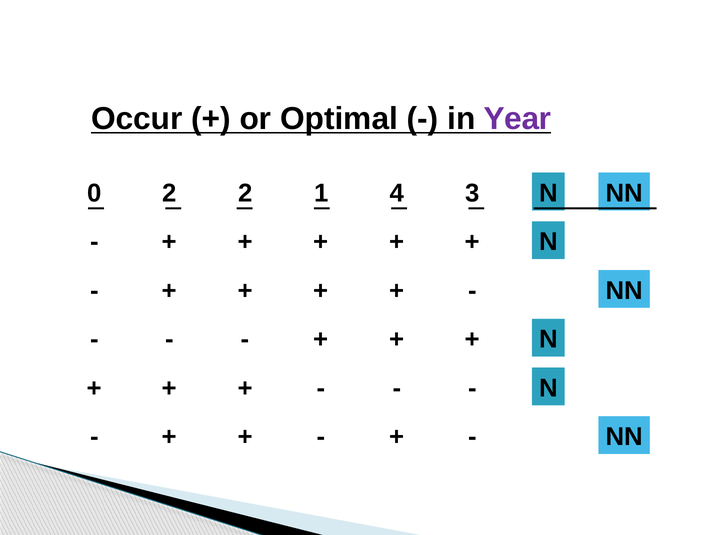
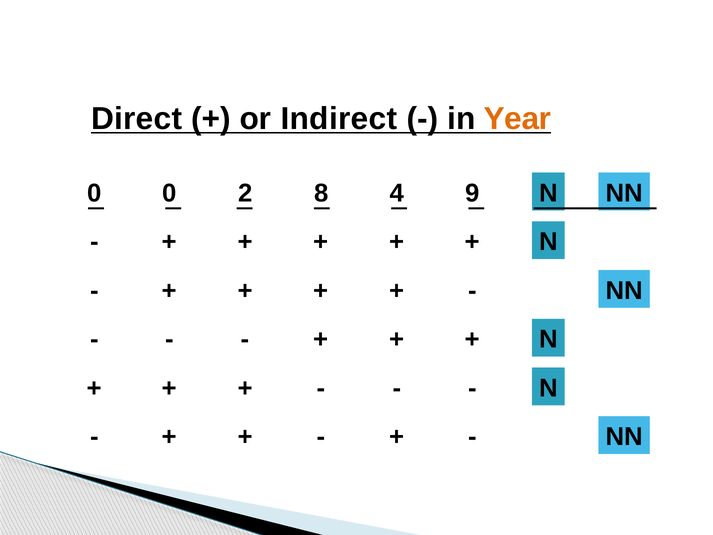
Occur: Occur -> Direct
Optimal: Optimal -> Indirect
Year colour: purple -> orange
0 2: 2 -> 0
1: 1 -> 8
3: 3 -> 9
